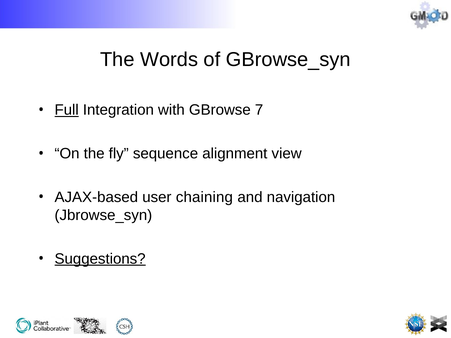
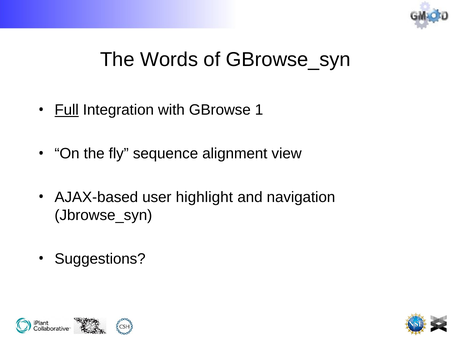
7: 7 -> 1
chaining: chaining -> highlight
Suggestions underline: present -> none
